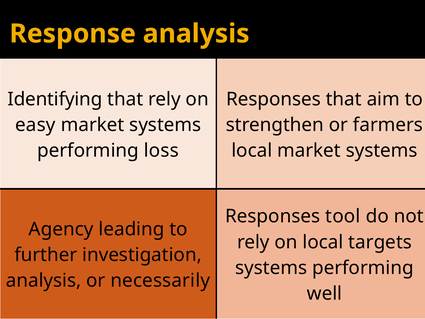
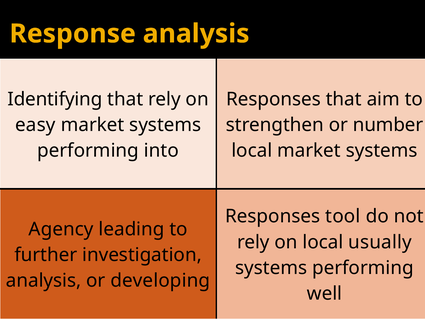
farmers: farmers -> number
loss: loss -> into
targets: targets -> usually
necessarily: necessarily -> developing
